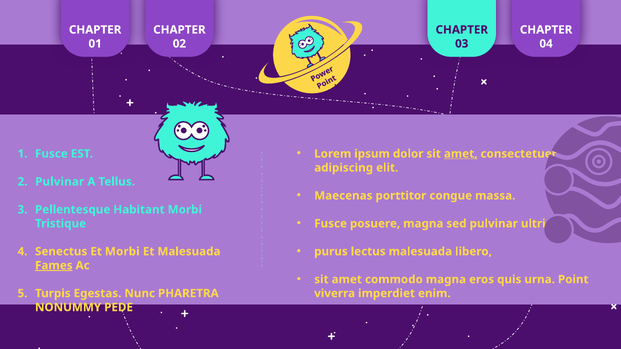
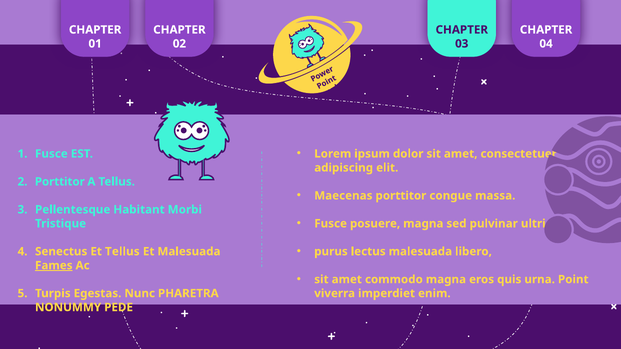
amet at (461, 154) underline: present -> none
Pulvinar at (60, 182): Pulvinar -> Porttitor
Et Morbi: Morbi -> Tellus
